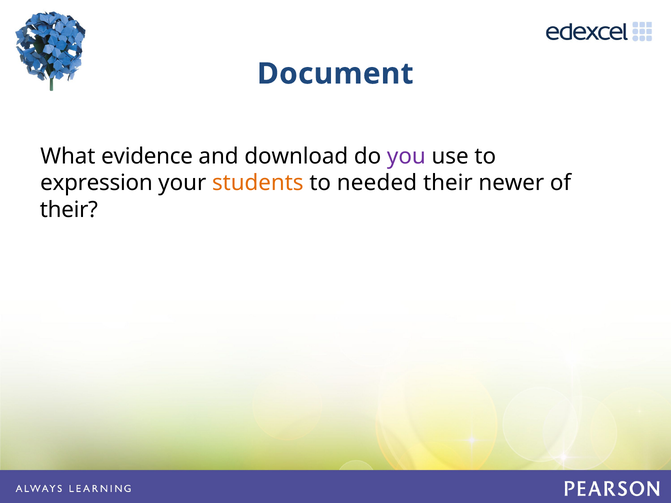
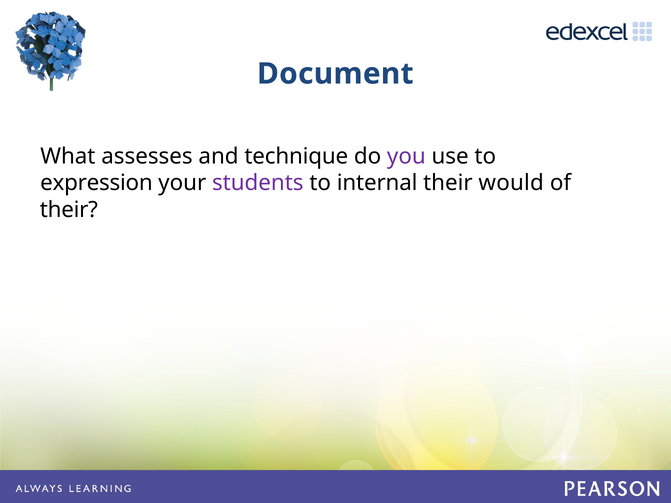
evidence: evidence -> assesses
download: download -> technique
students colour: orange -> purple
needed: needed -> internal
newer: newer -> would
